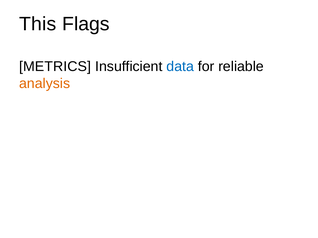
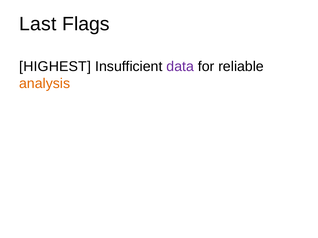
This: This -> Last
METRICS: METRICS -> HIGHEST
data colour: blue -> purple
